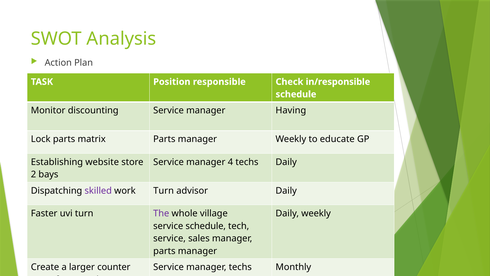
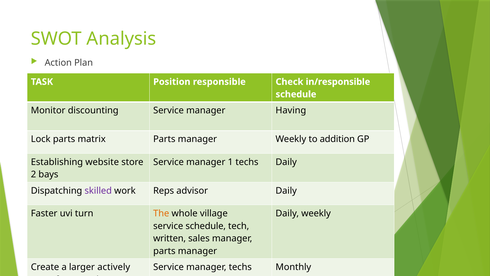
educate: educate -> addition
4: 4 -> 1
work Turn: Turn -> Reps
The at (161, 213) colour: purple -> orange
service at (169, 238): service -> written
counter: counter -> actively
